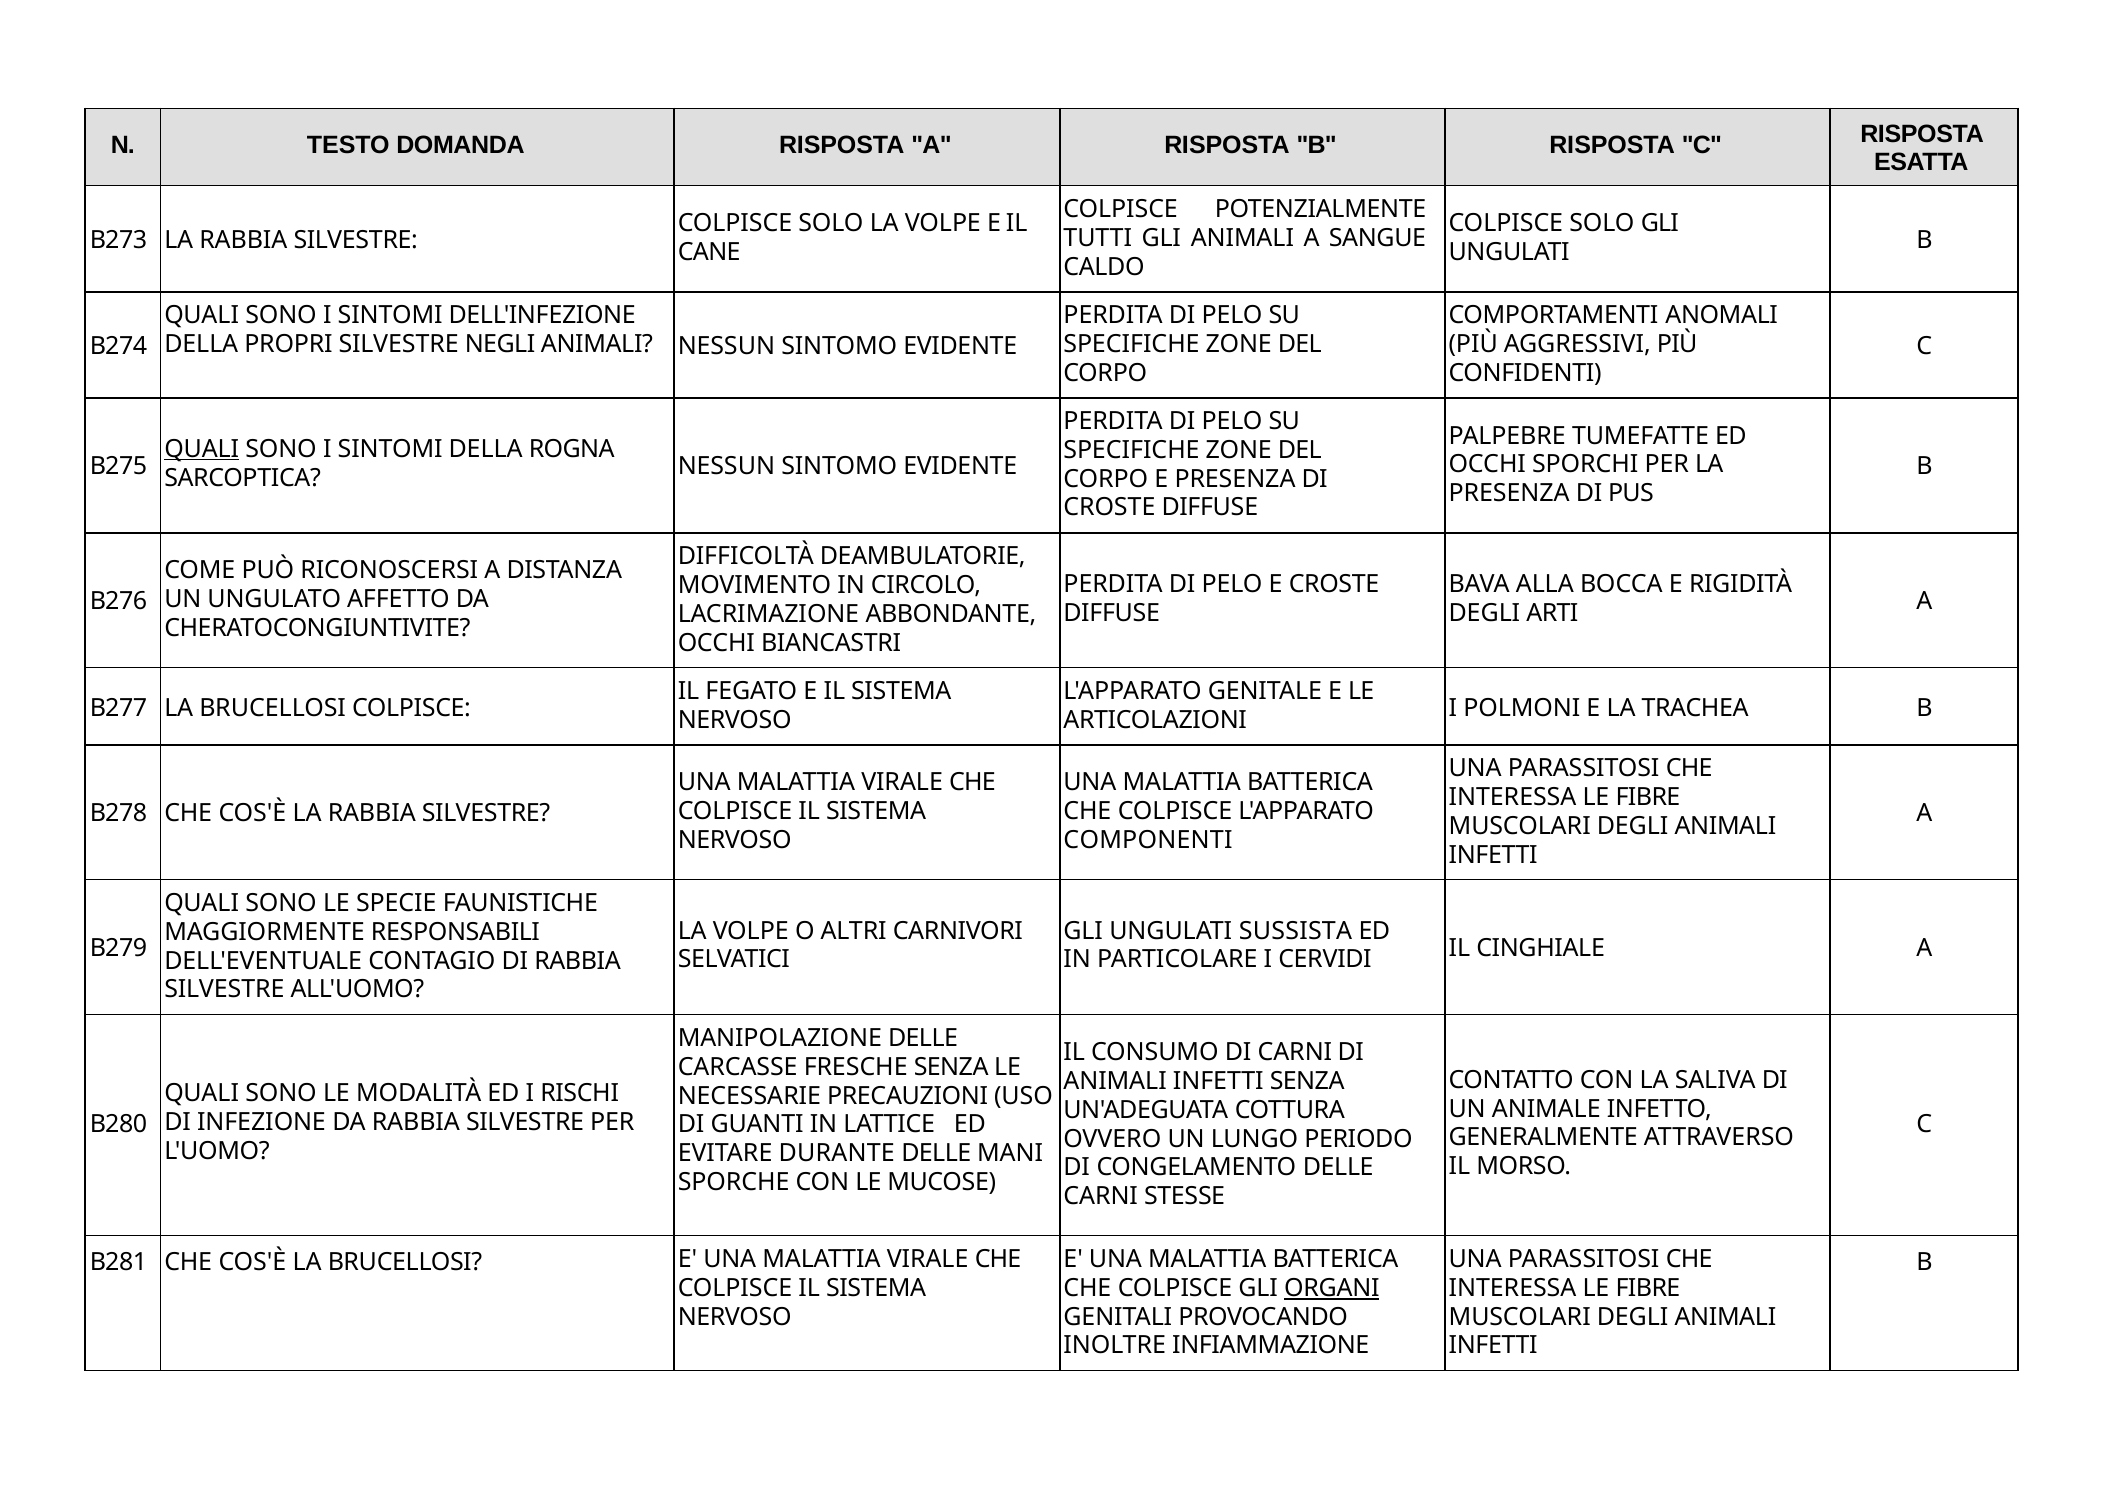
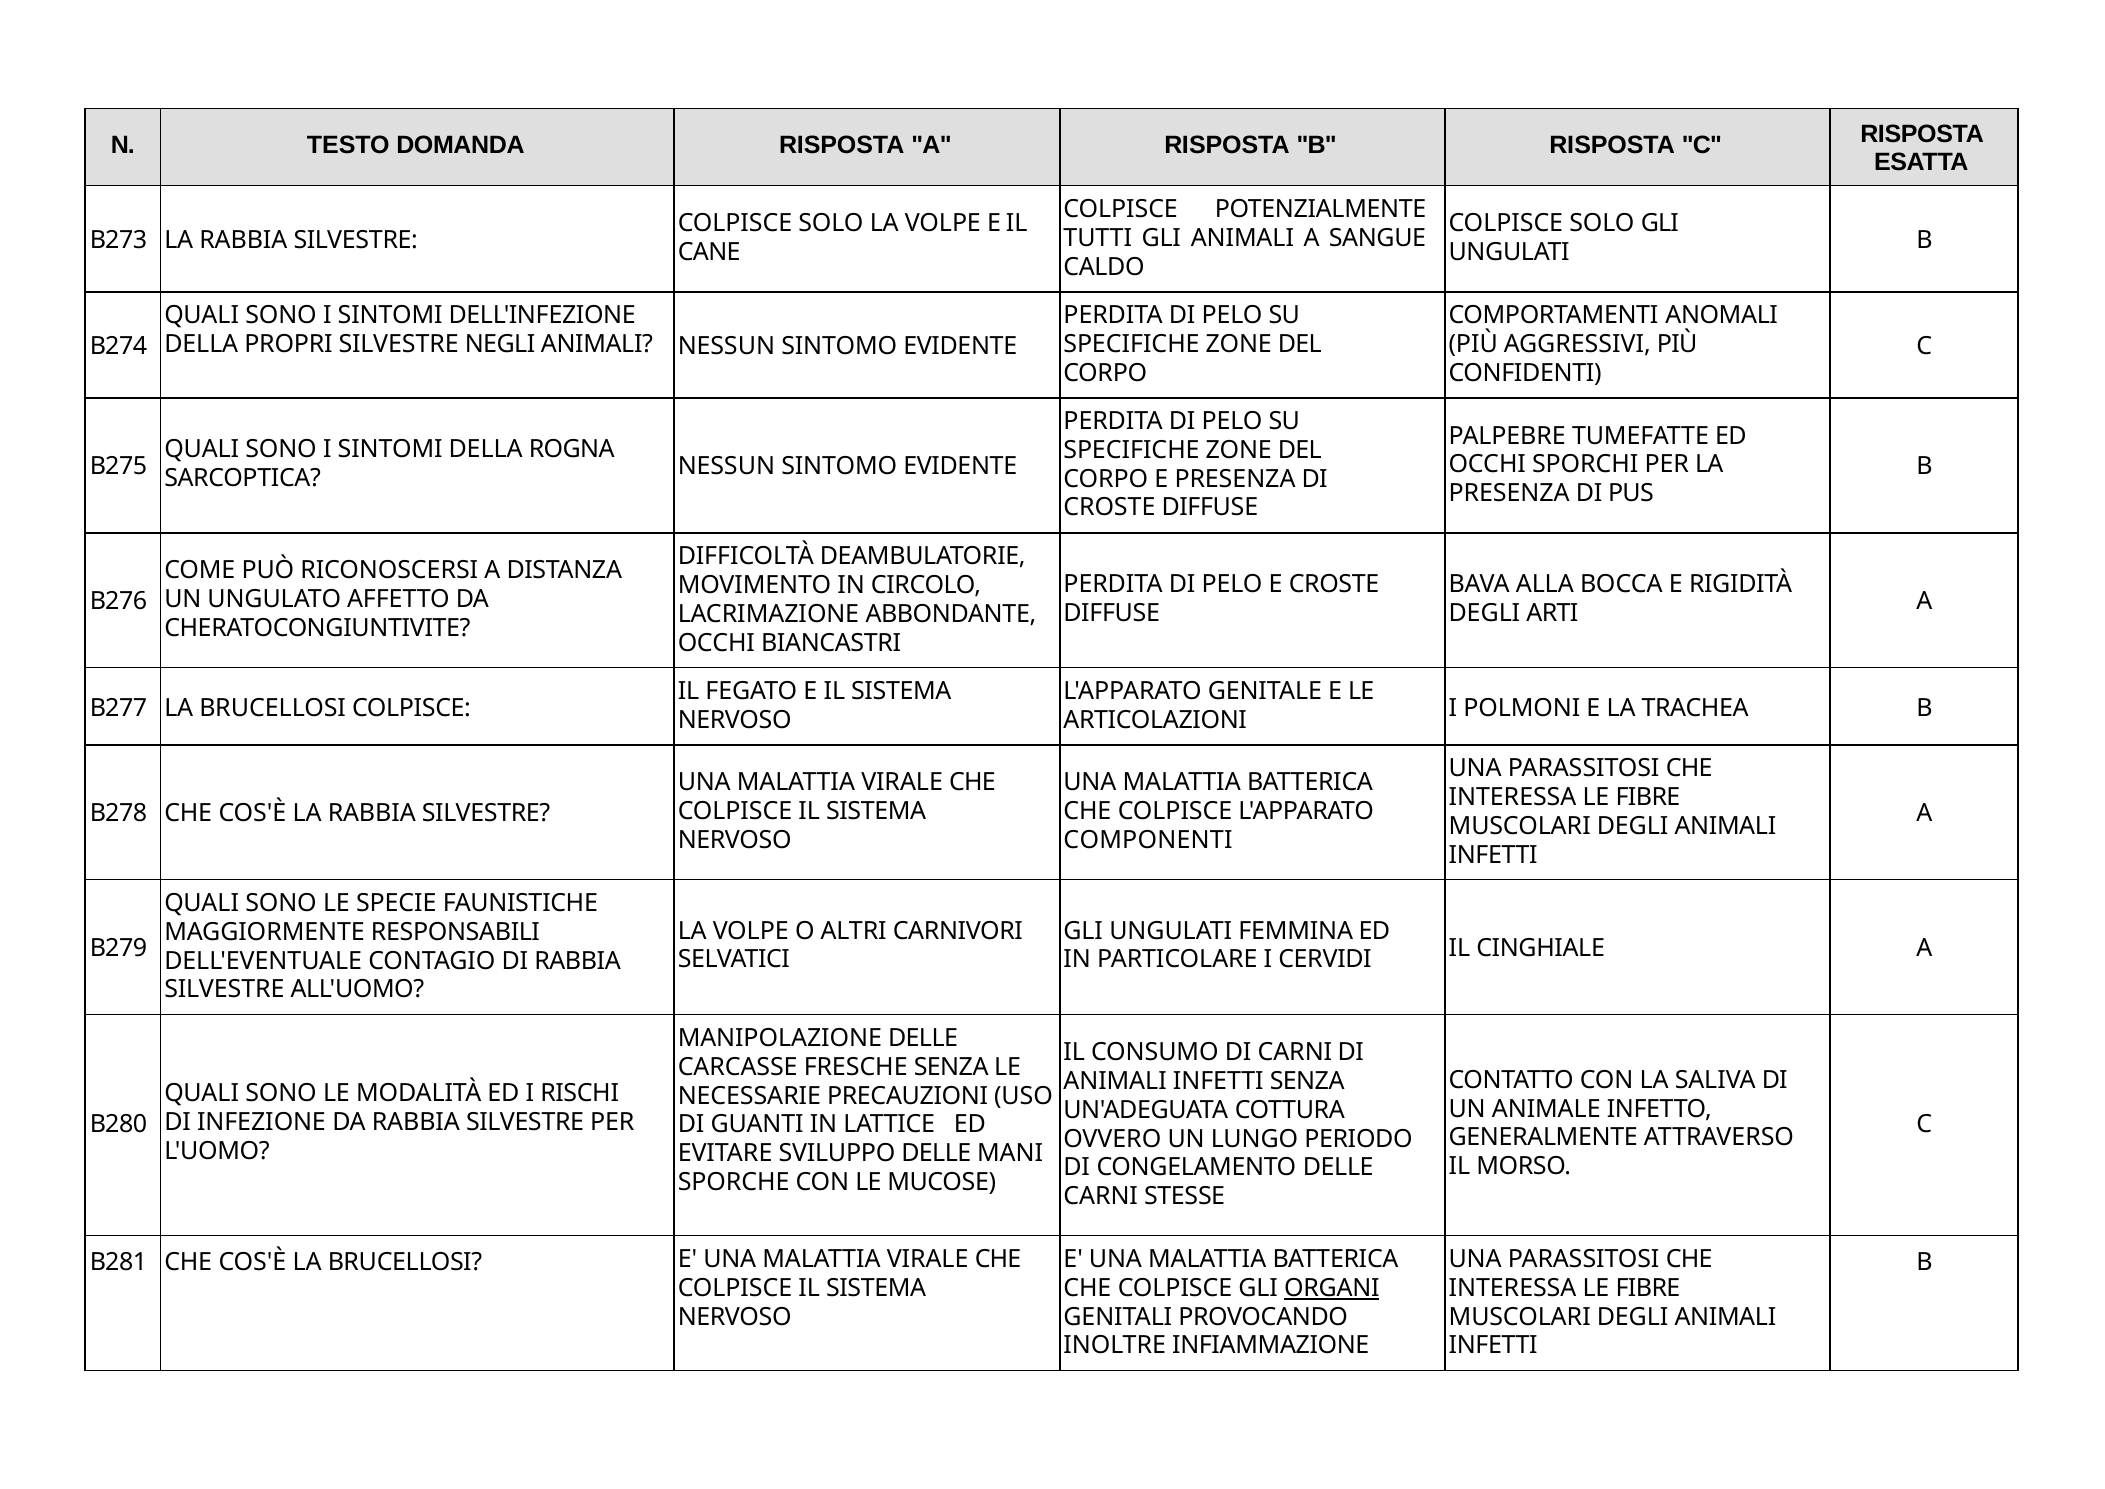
QUALI at (202, 449) underline: present -> none
SUSSISTA: SUSSISTA -> FEMMINA
DURANTE: DURANTE -> SVILUPPO
